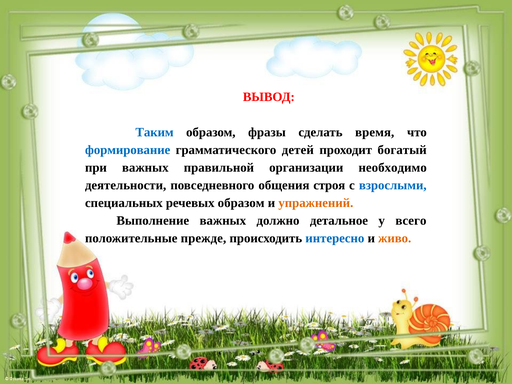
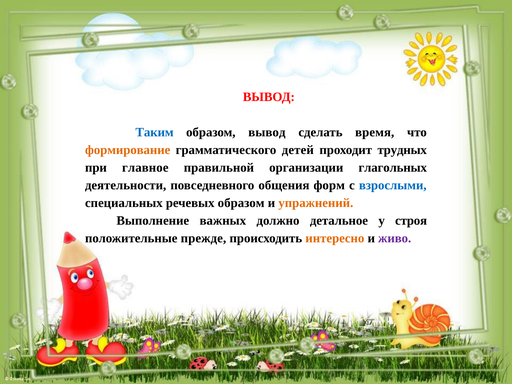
образом фразы: фразы -> вывод
формирование colour: blue -> orange
богатый: богатый -> трудных
при важных: важных -> главное
необходимо: необходимо -> глагольных
строя: строя -> форм
всего: всего -> строя
интересно colour: blue -> orange
живо colour: orange -> purple
